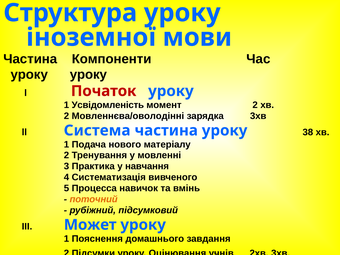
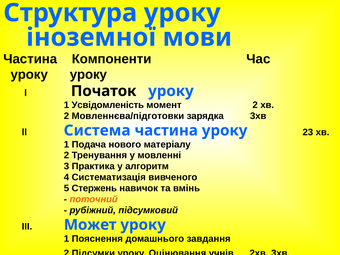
Початок colour: red -> black
Мовленнєва/оволодінні: Мовленнєва/оволодінні -> Мовленнєва/підготовки
38: 38 -> 23
навчання: навчання -> алгоритм
Процесса: Процесса -> Стержень
